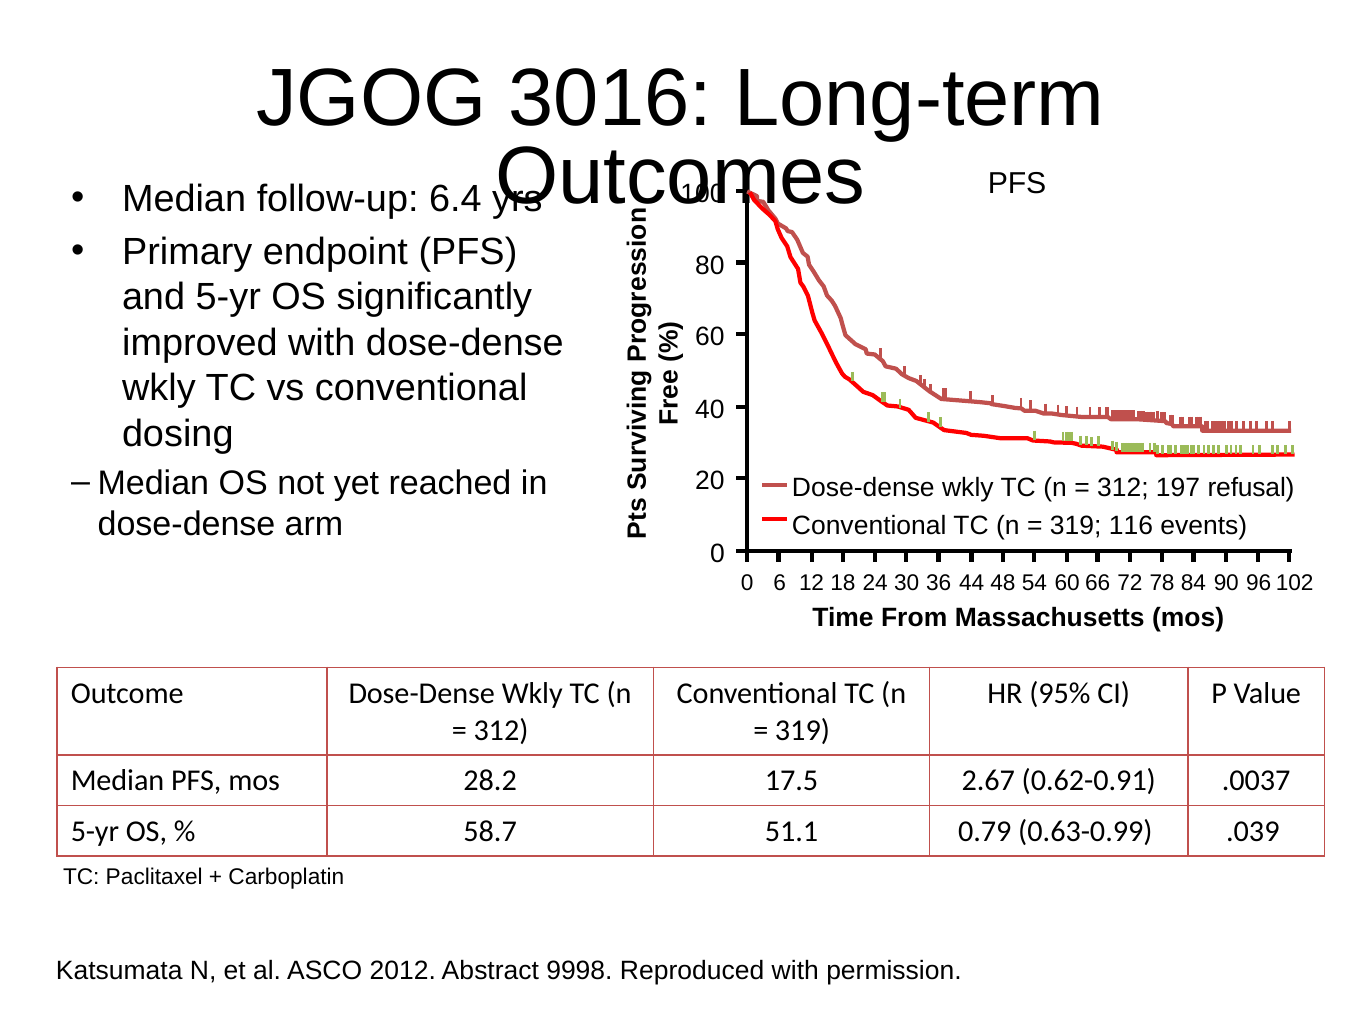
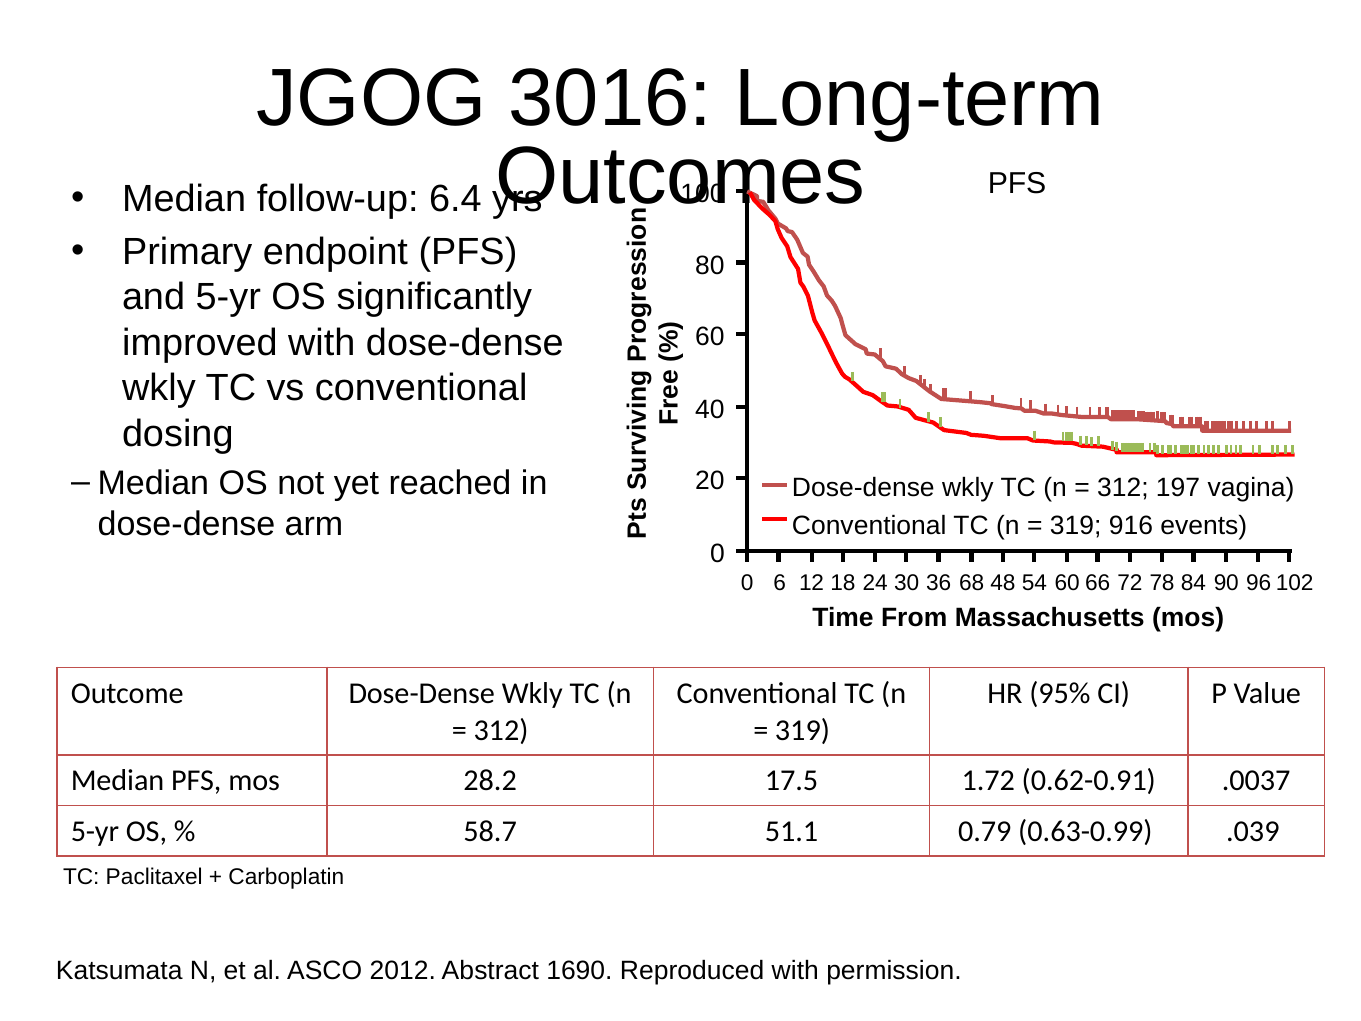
refusal: refusal -> vagina
116: 116 -> 916
44: 44 -> 68
2.67: 2.67 -> 1.72
9998: 9998 -> 1690
